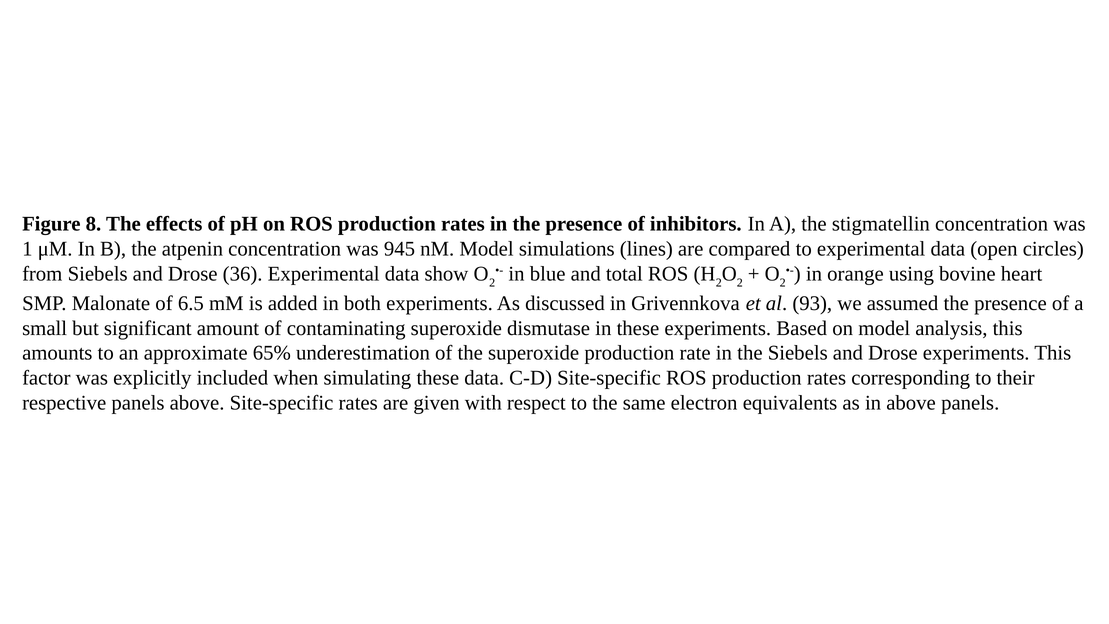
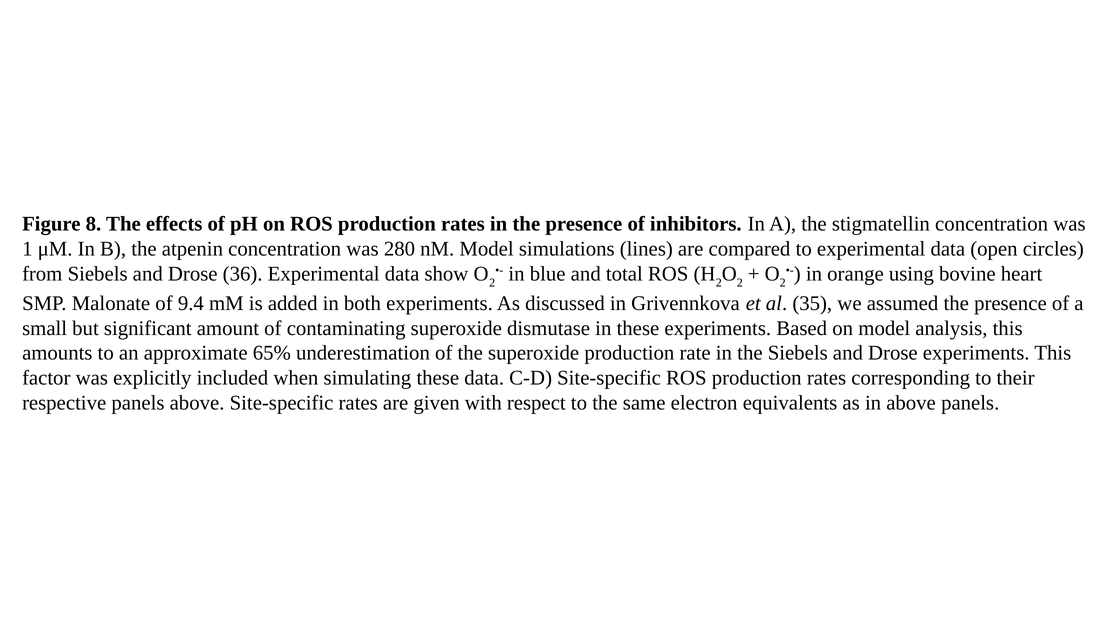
945: 945 -> 280
6.5: 6.5 -> 9.4
93: 93 -> 35
